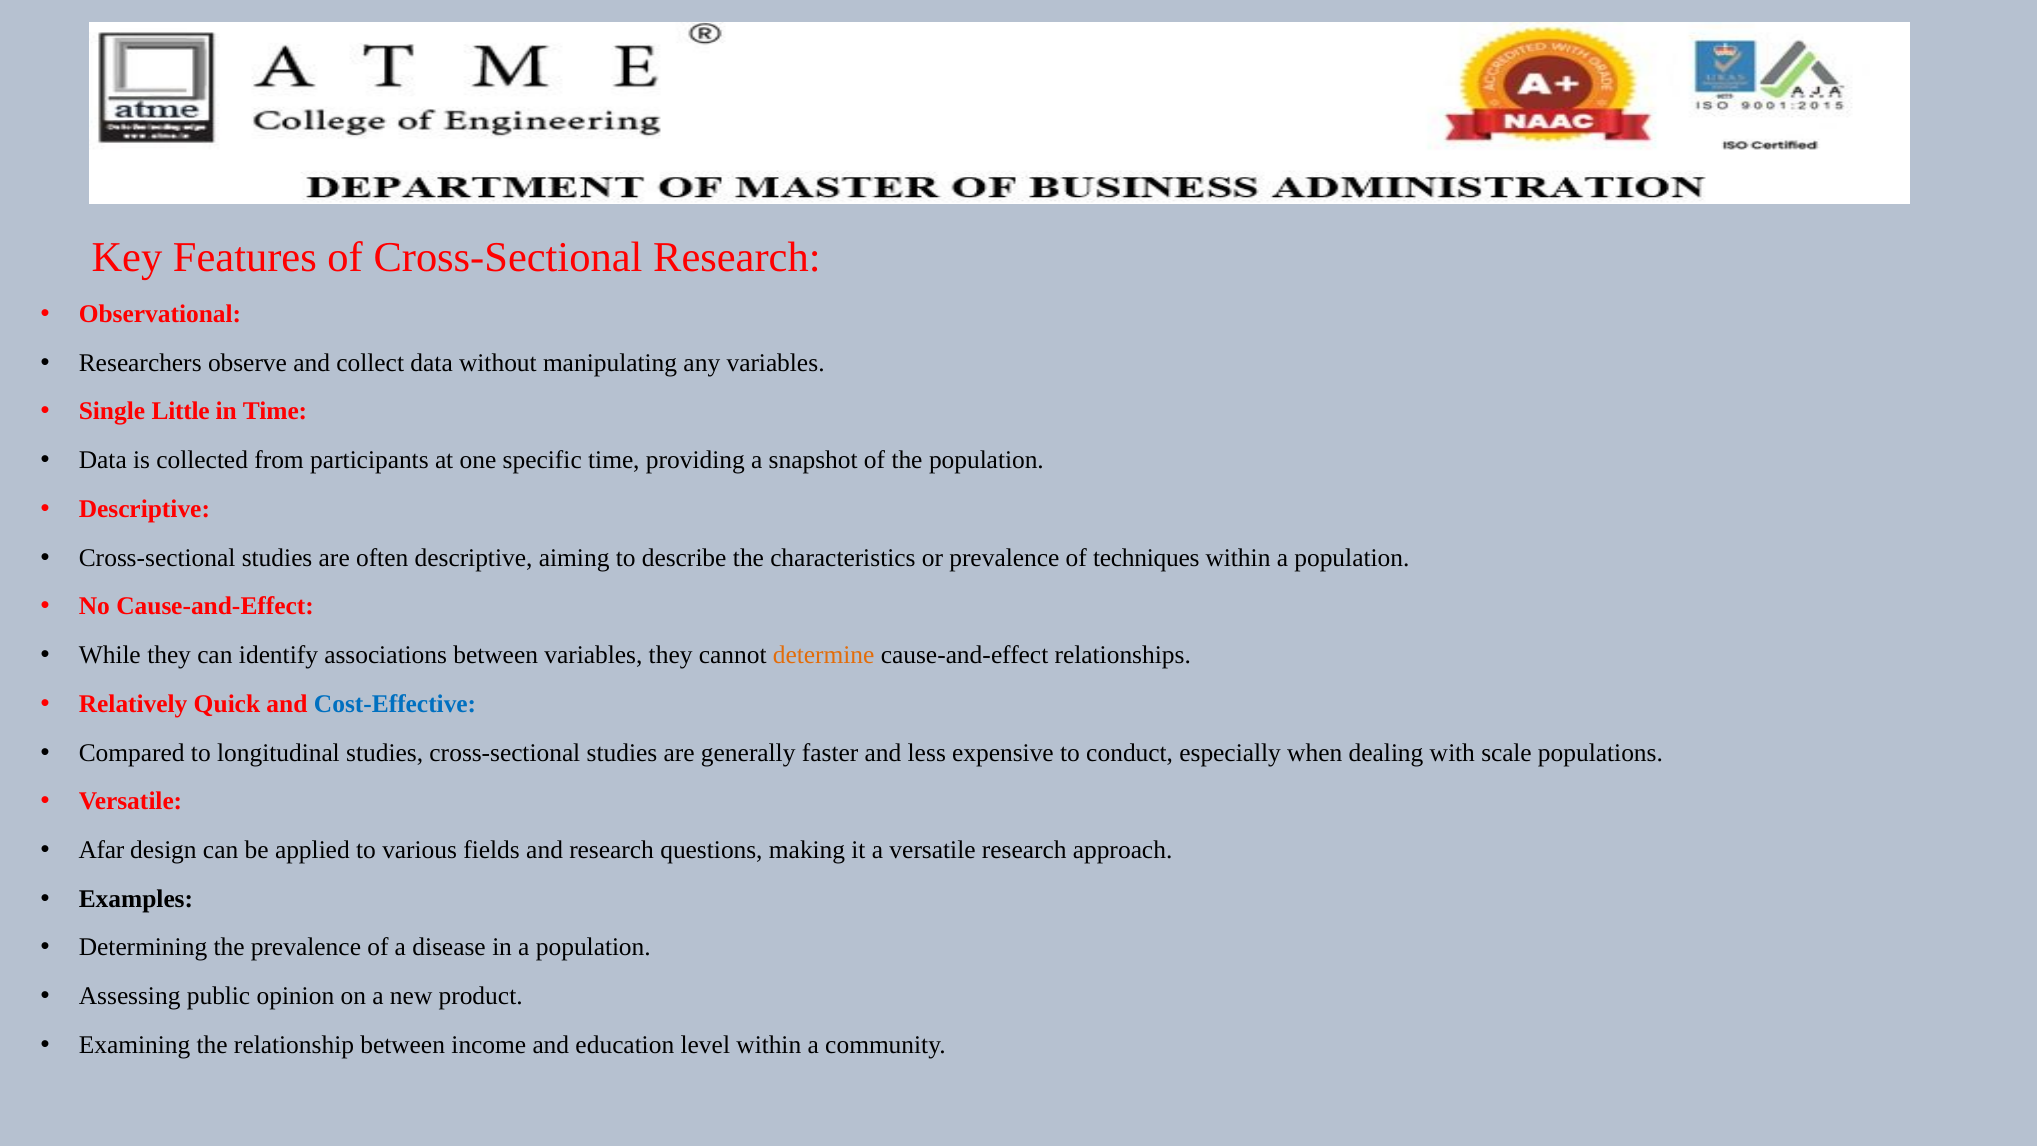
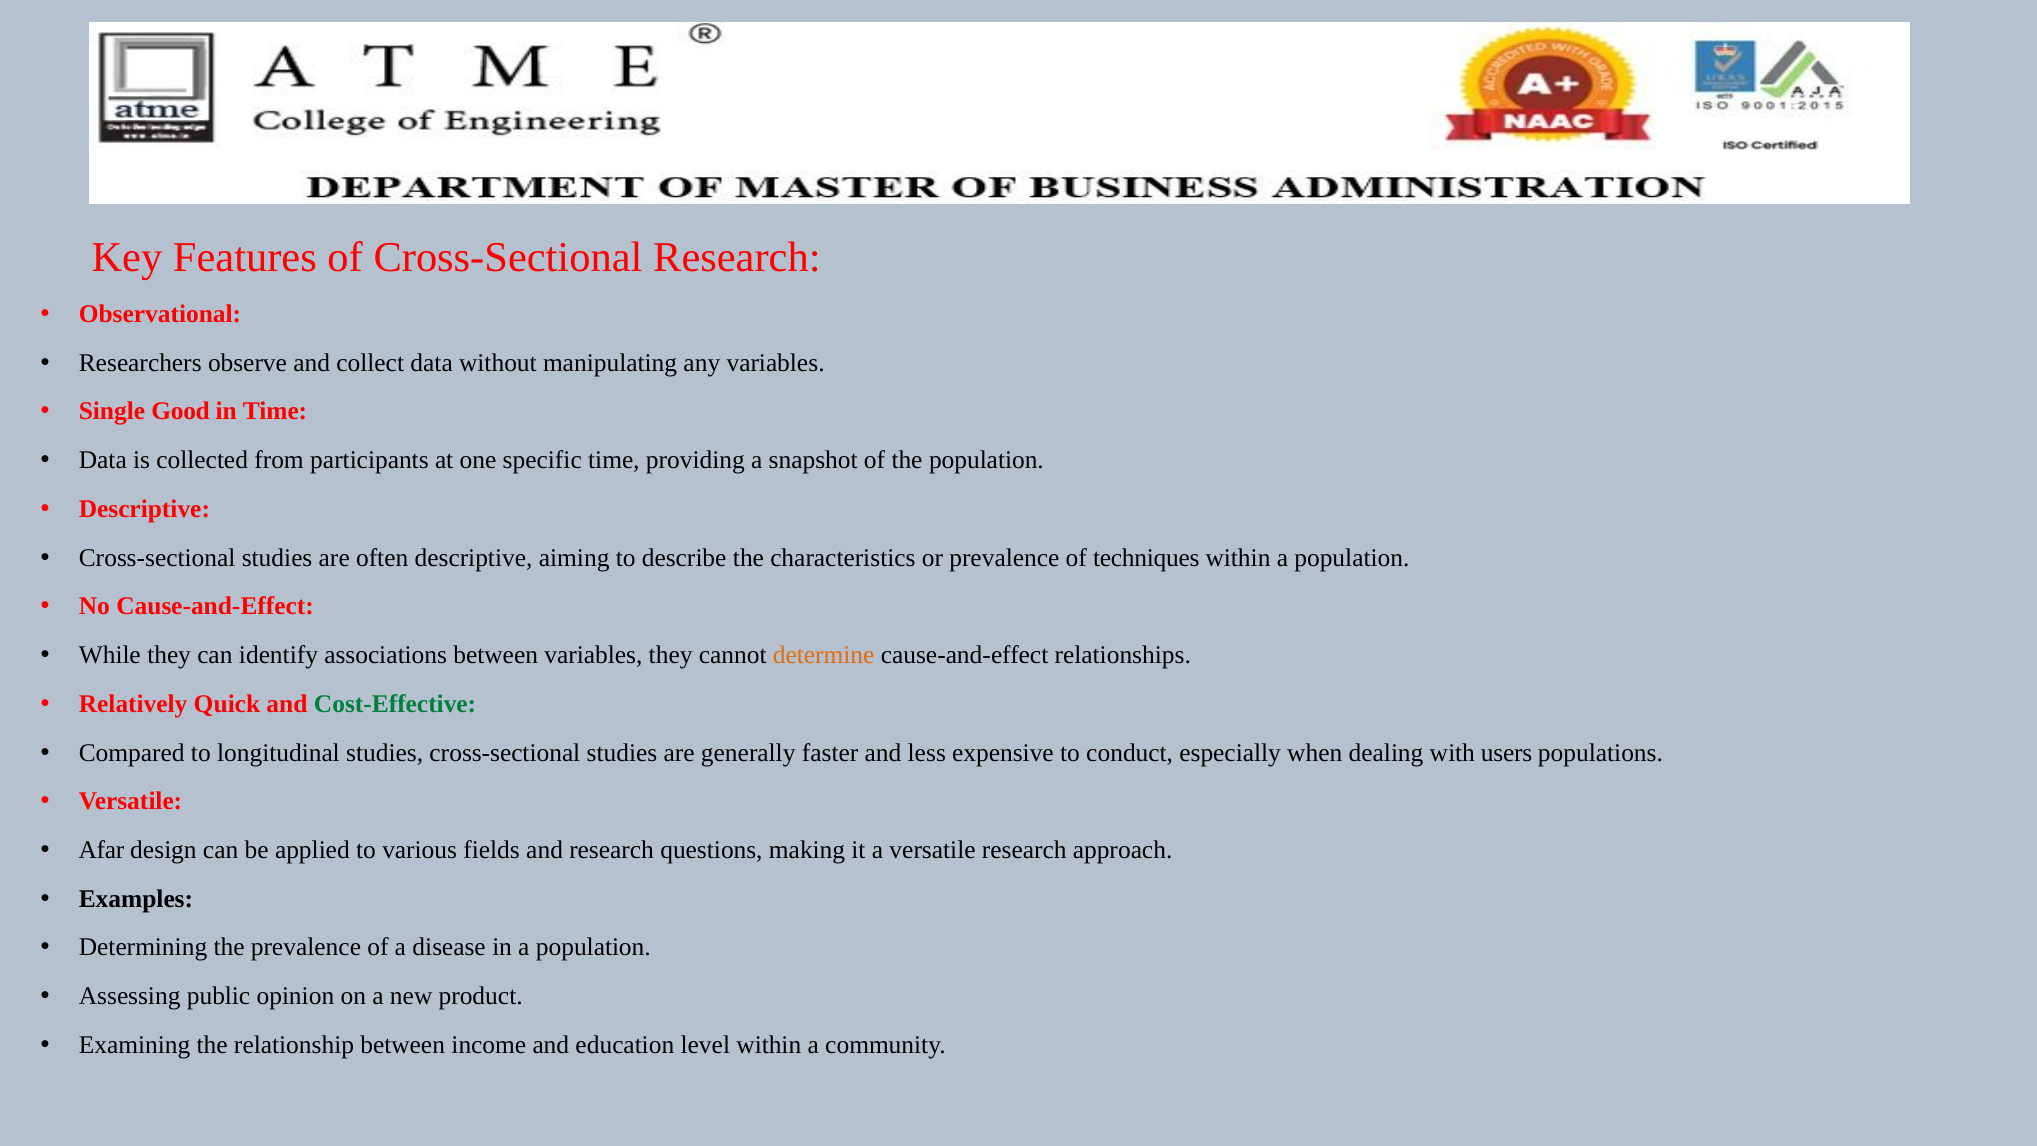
Little: Little -> Good
Cost-Effective colour: blue -> green
scale: scale -> users
